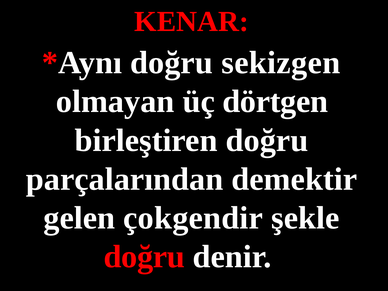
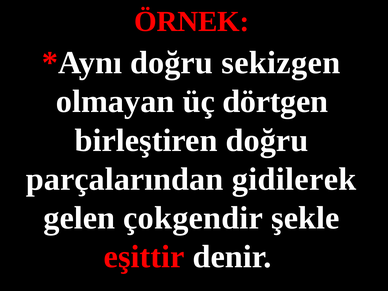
KENAR: KENAR -> ÖRNEK
demektir: demektir -> gidilerek
doğru at (144, 257): doğru -> eşittir
